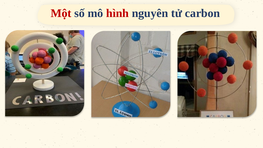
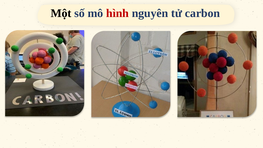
Một colour: red -> black
